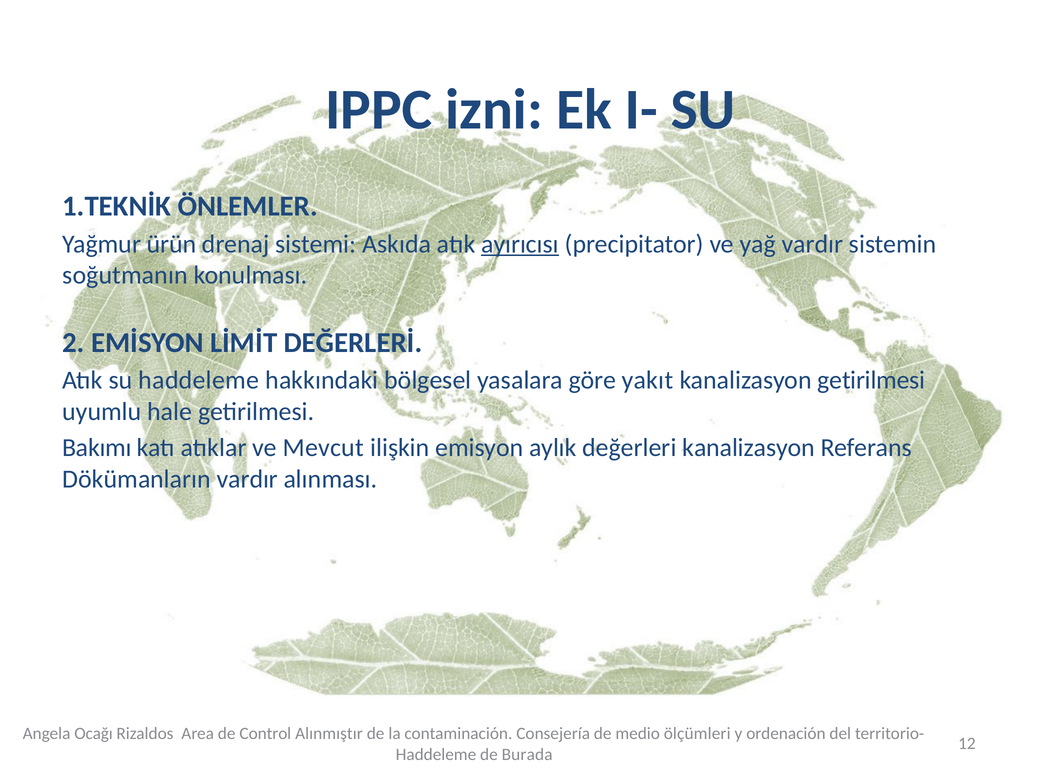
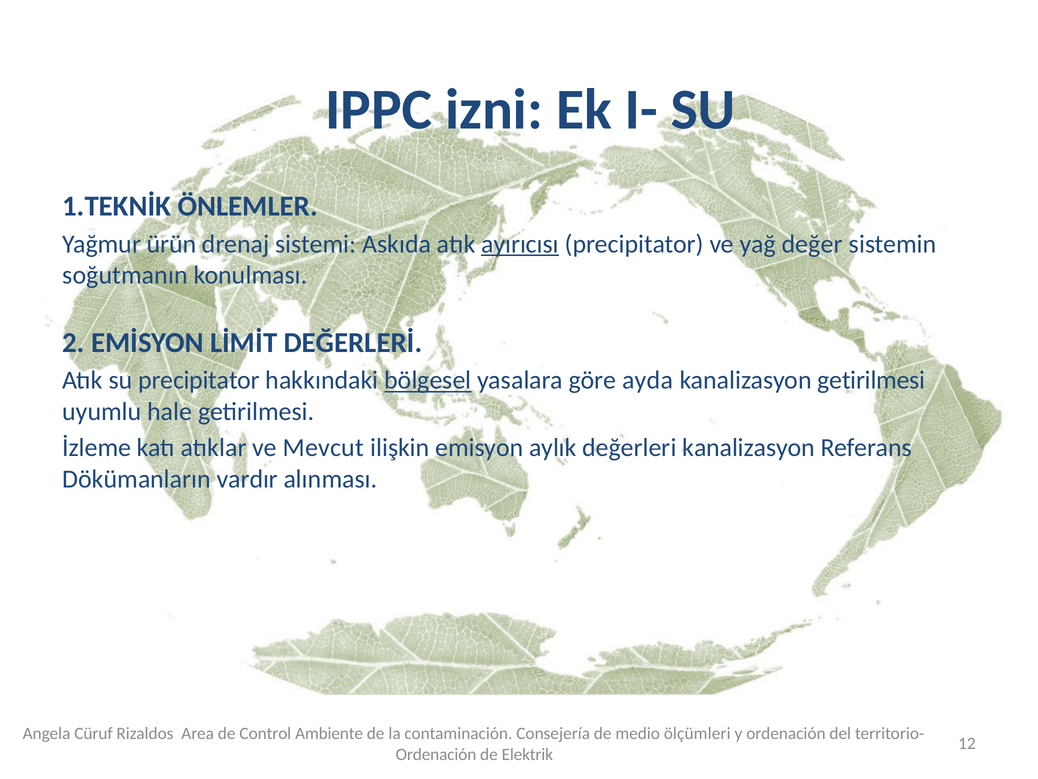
yağ vardır: vardır -> değer
su haddeleme: haddeleme -> precipitator
bölgesel underline: none -> present
yakıt: yakıt -> ayda
Bakımı: Bakımı -> İzleme
Ocağı: Ocağı -> Cüruf
Alınmıştır: Alınmıştır -> Ambiente
Haddeleme at (436, 754): Haddeleme -> Ordenación
Burada: Burada -> Elektrik
